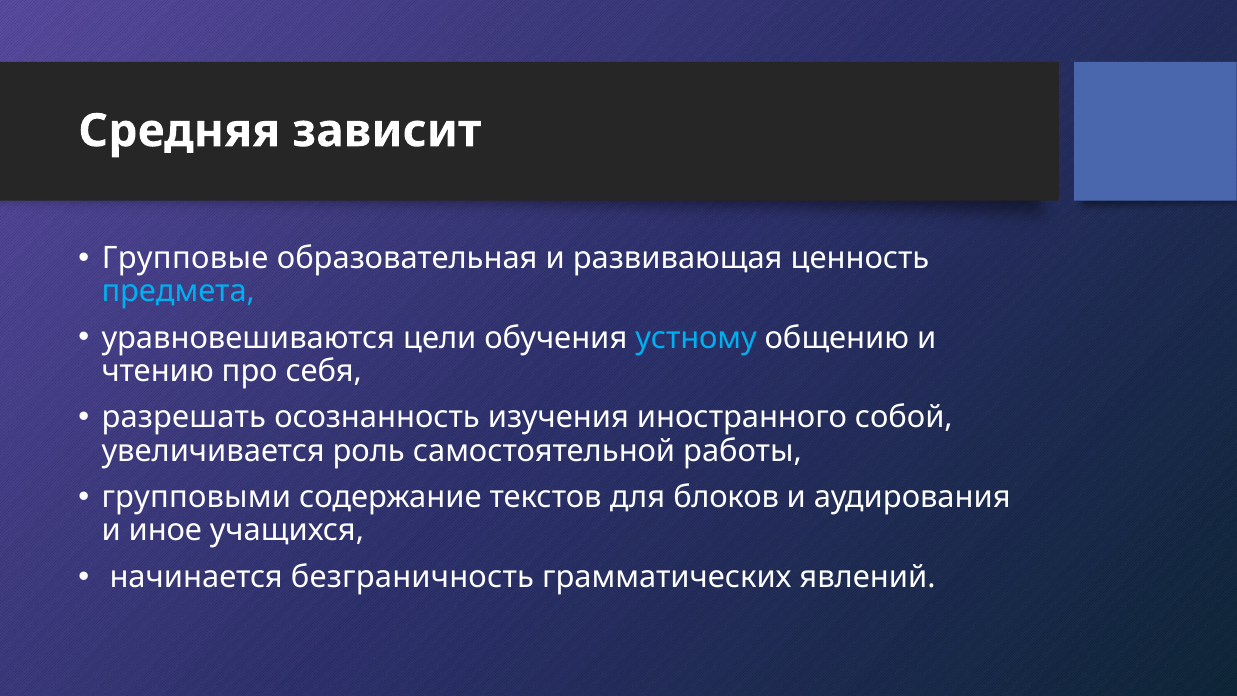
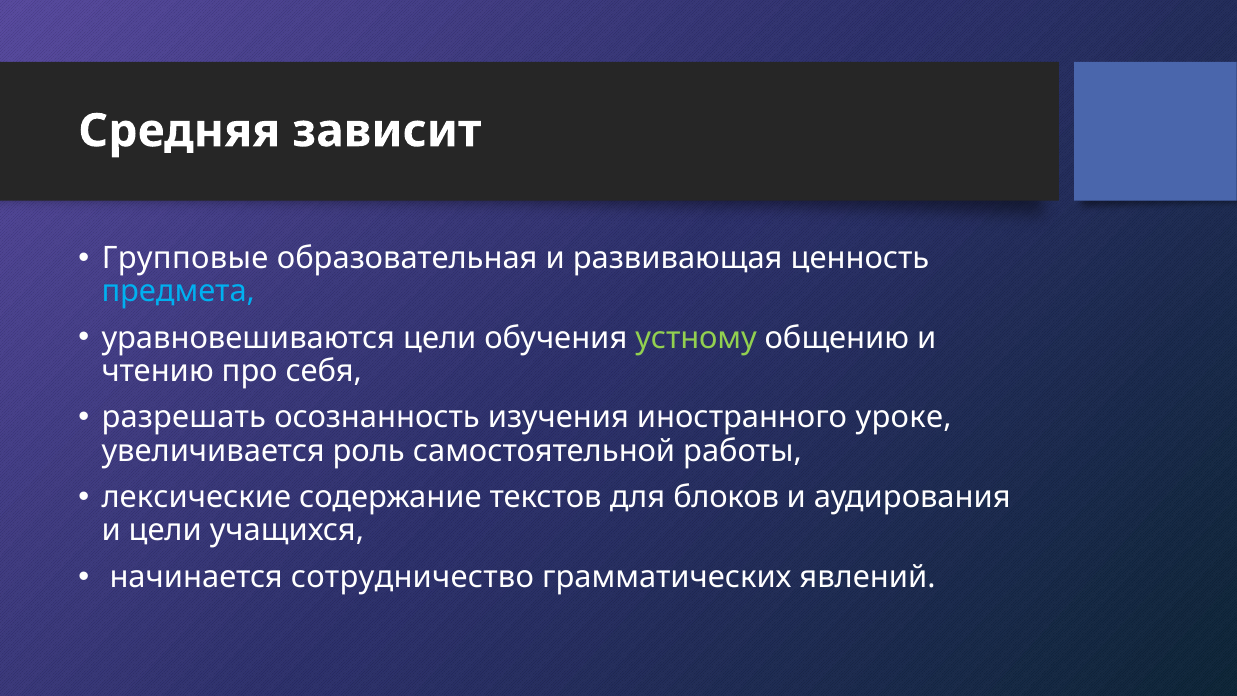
устному colour: light blue -> light green
собой: собой -> уроке
групповыми: групповыми -> лексические
и иное: иное -> цели
безграничность: безграничность -> сотрудничество
